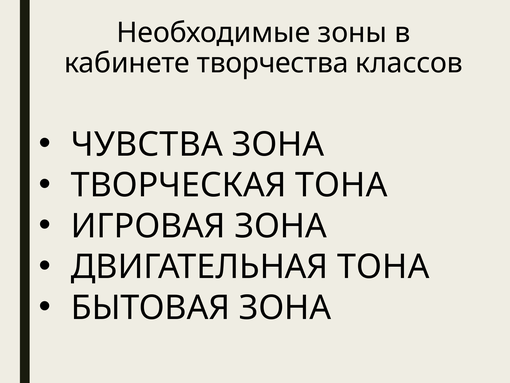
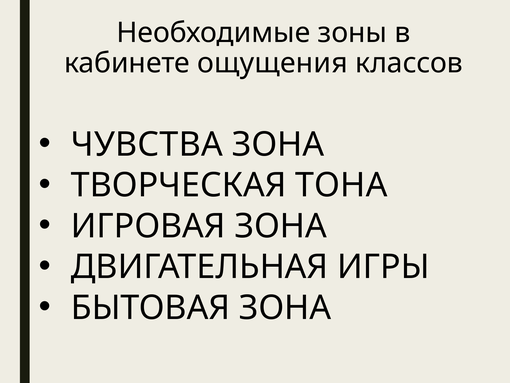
творчества: творчества -> ощущения
ДВИГАТЕЛЬНАЯ ТОНА: ТОНА -> ИГРЫ
